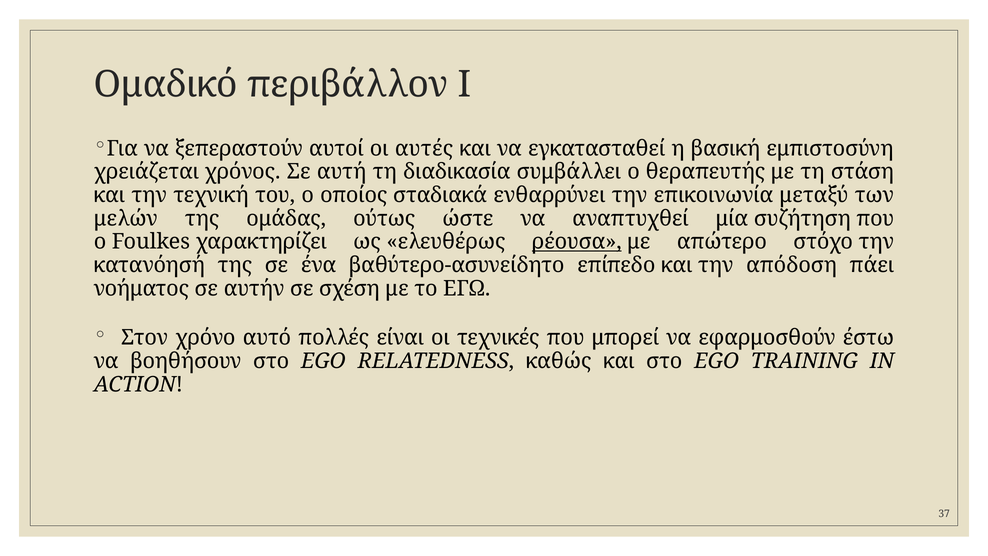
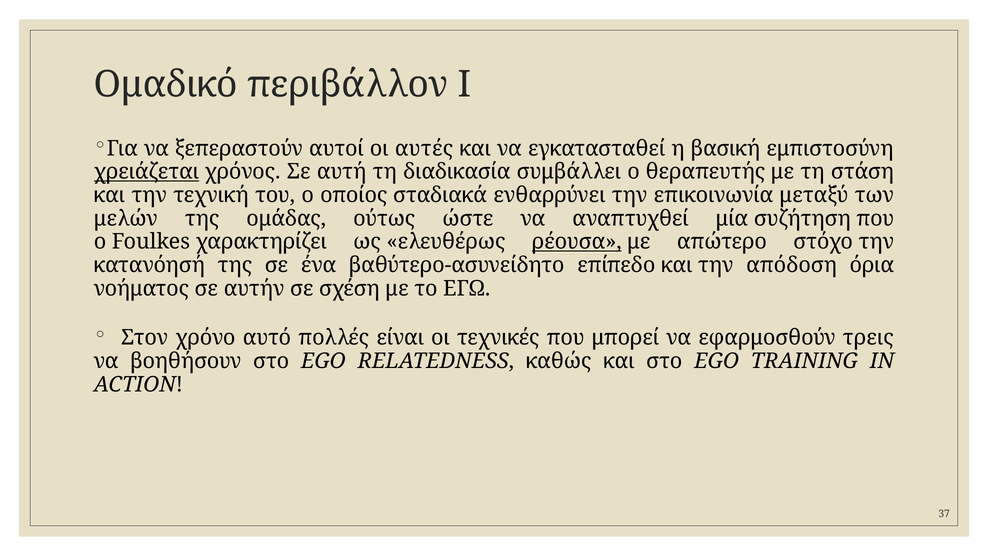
χρειάζεται underline: none -> present
πάει: πάει -> όρια
έστω: έστω -> τρεις
